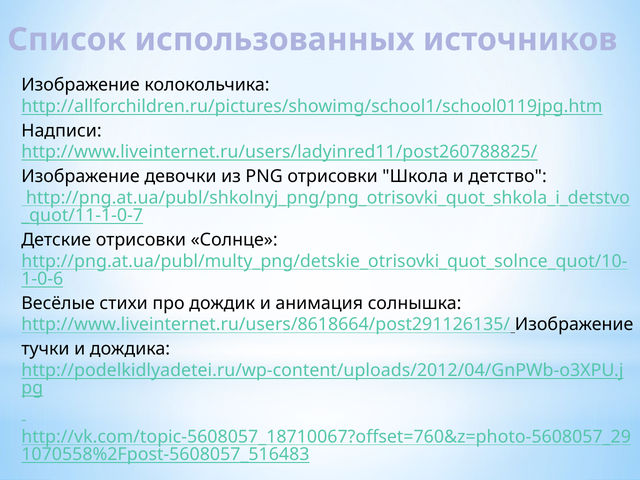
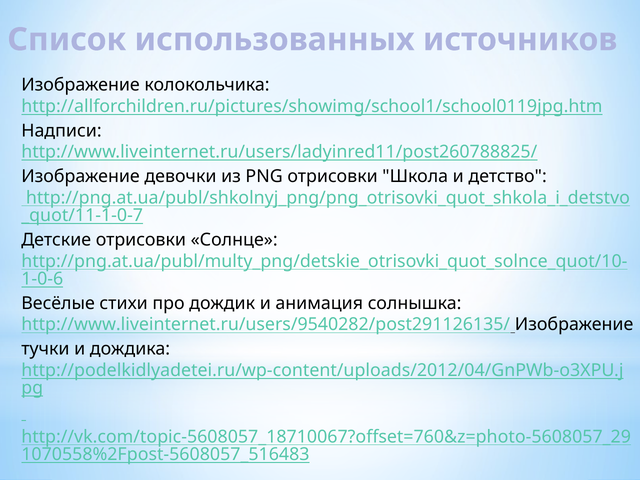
http://www.liveinternet.ru/users/8618664/post291126135/: http://www.liveinternet.ru/users/8618664/post291126135/ -> http://www.liveinternet.ru/users/9540282/post291126135/
